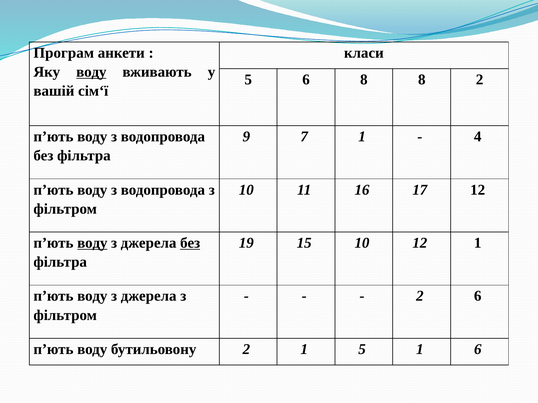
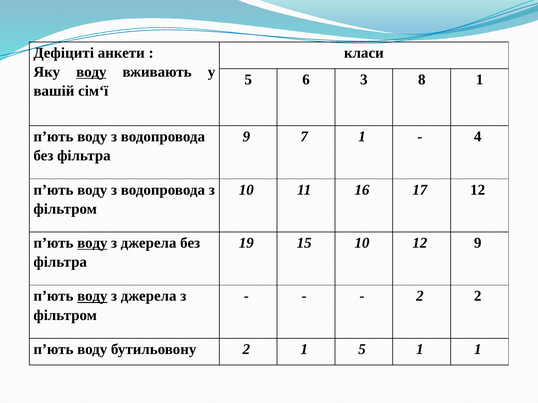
Програм: Програм -> Дефіциті
6 8: 8 -> 3
8 2: 2 -> 1
без at (190, 243) underline: present -> none
12 1: 1 -> 9
воду at (92, 296) underline: none -> present
2 6: 6 -> 2
1 6: 6 -> 1
